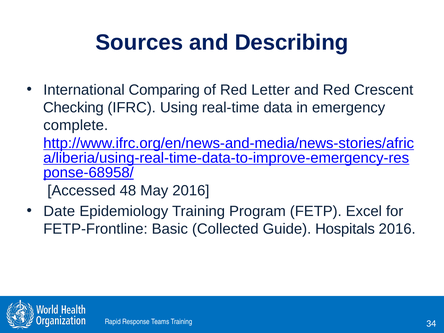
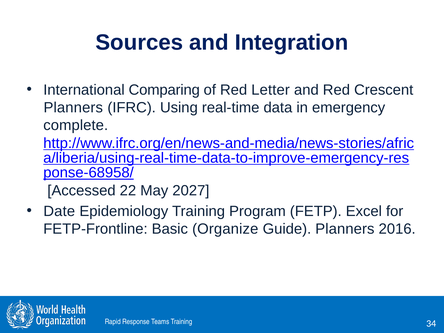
Describing: Describing -> Integration
Checking at (73, 108): Checking -> Planners
48: 48 -> 22
May 2016: 2016 -> 2027
Collected: Collected -> Organize
Guide Hospitals: Hospitals -> Planners
